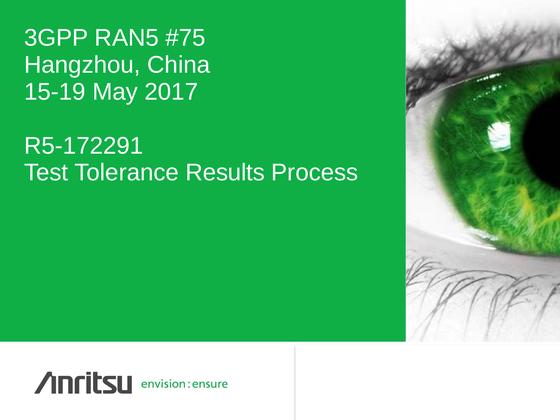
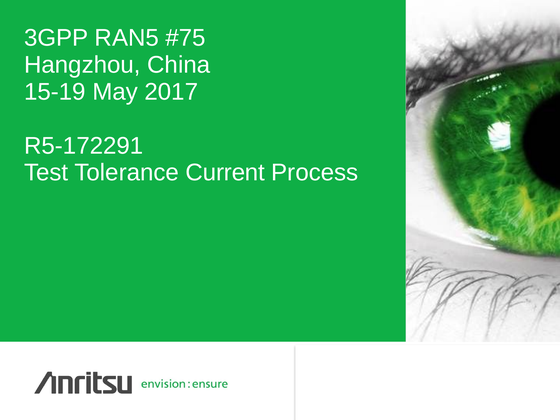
Results: Results -> Current
